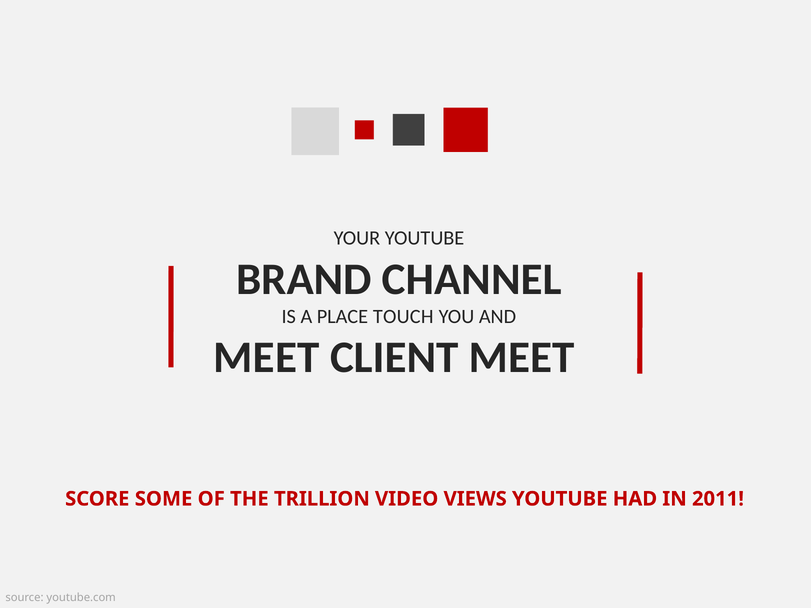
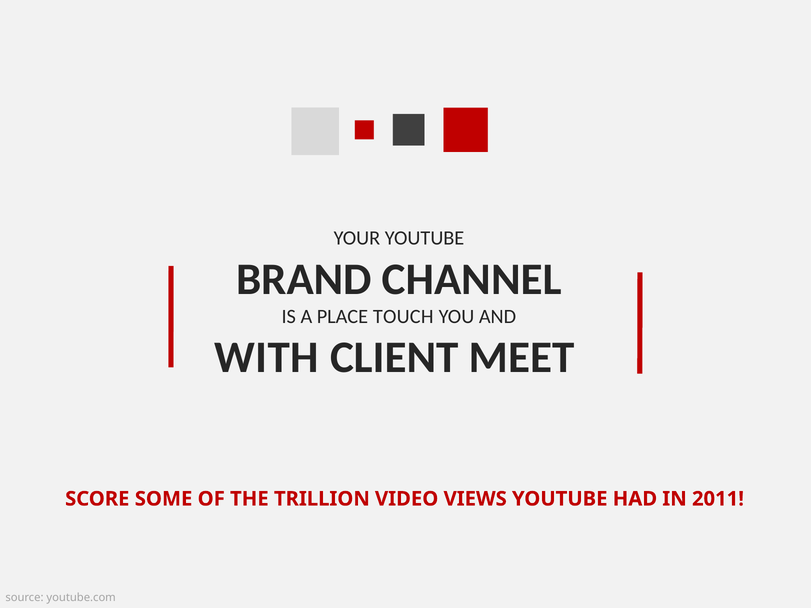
MEET at (267, 358): MEET -> WITH
